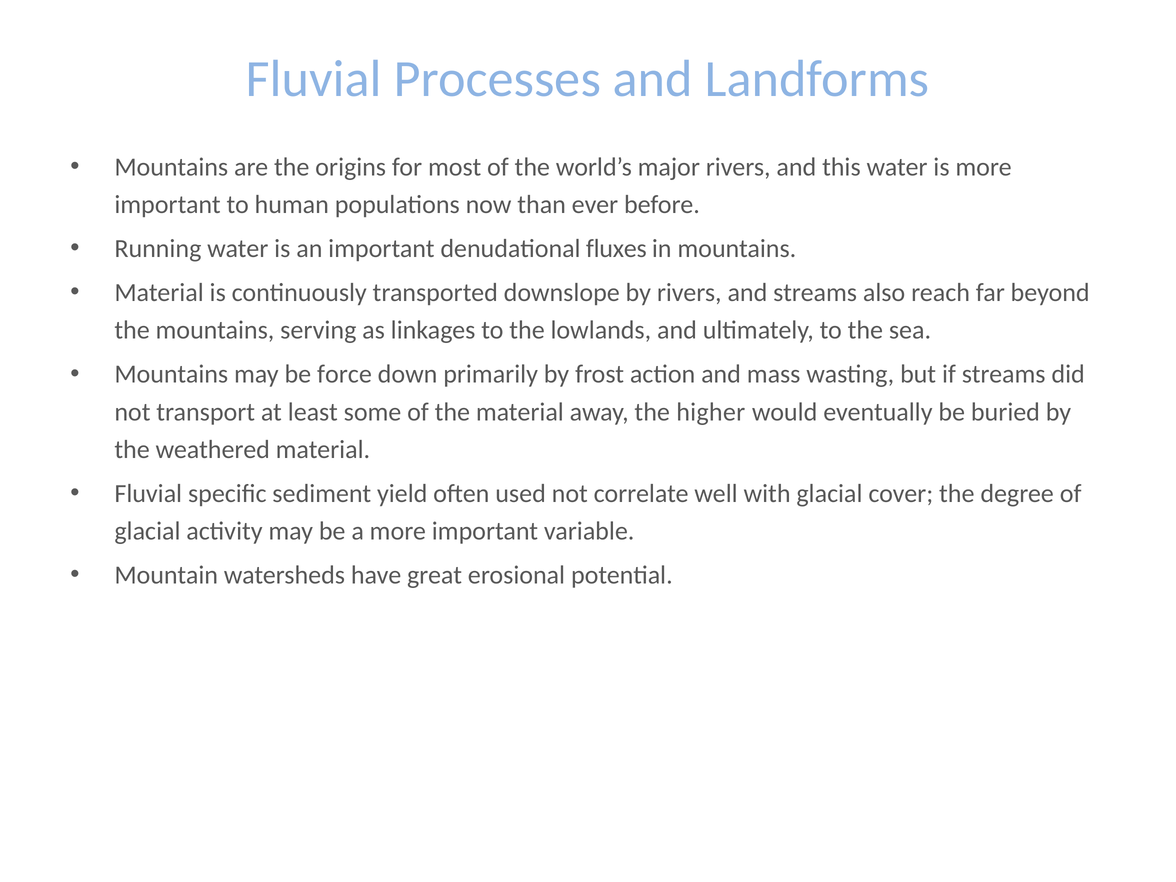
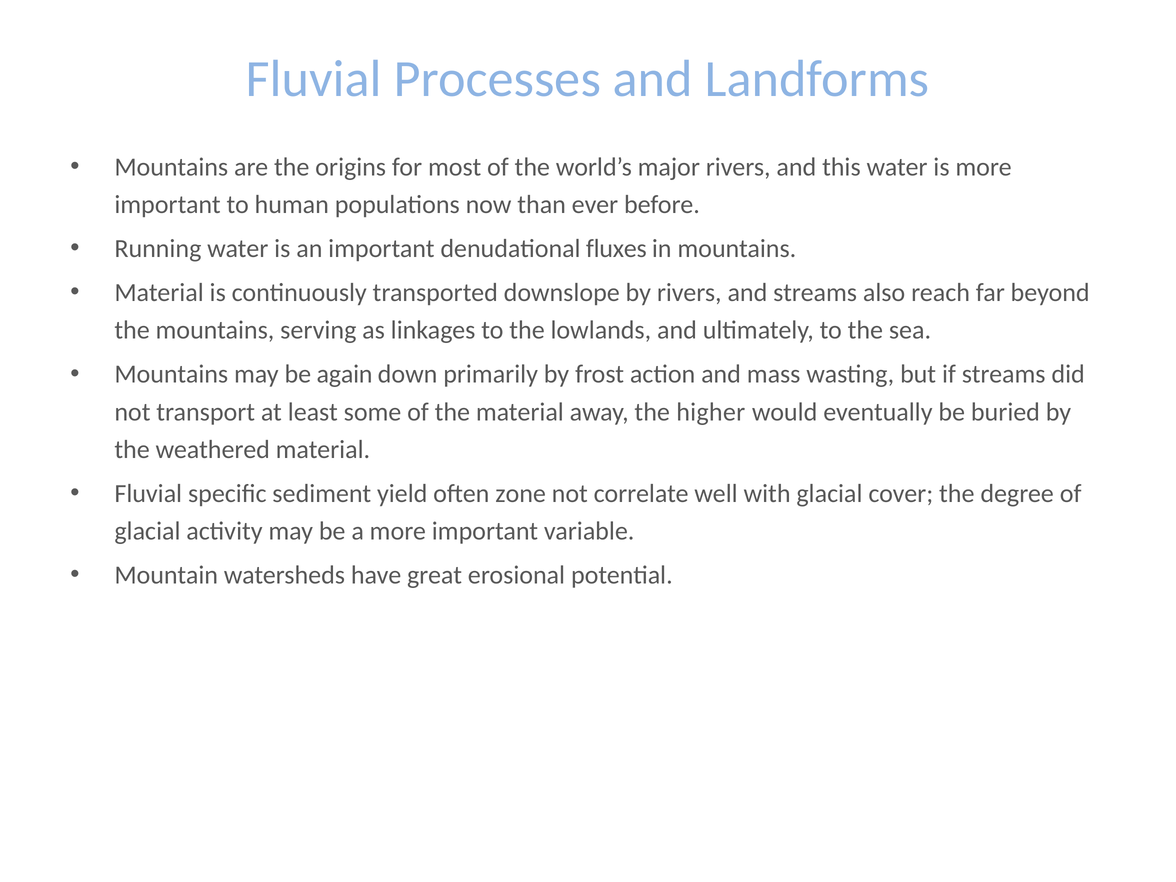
force: force -> again
used: used -> zone
